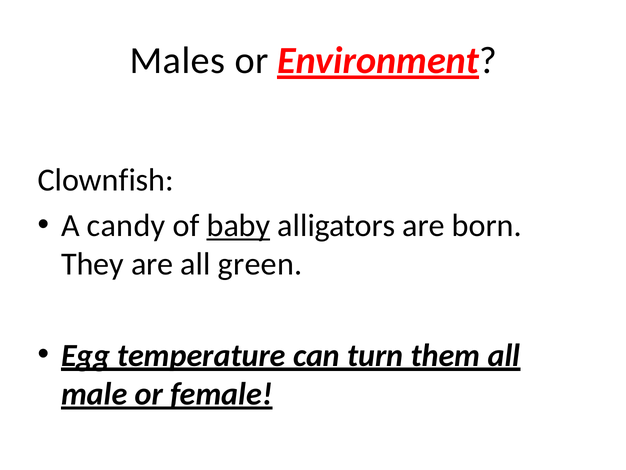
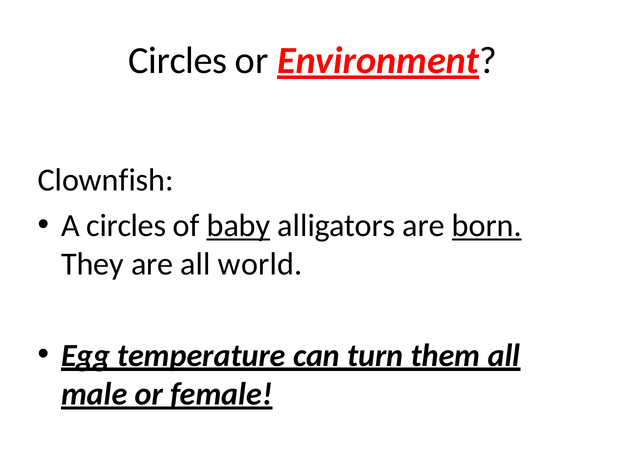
Males at (177, 61): Males -> Circles
A candy: candy -> circles
born underline: none -> present
green: green -> world
